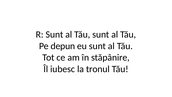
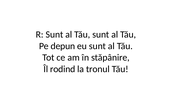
iubesc: iubesc -> rodind
